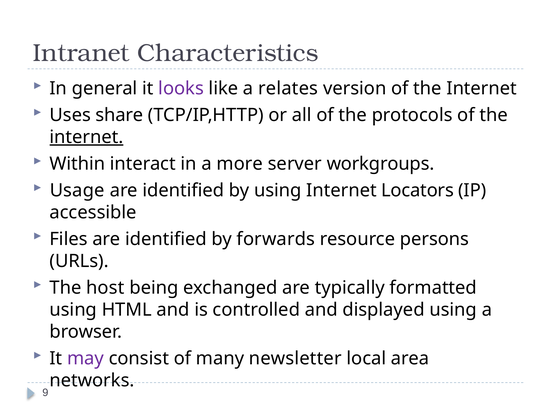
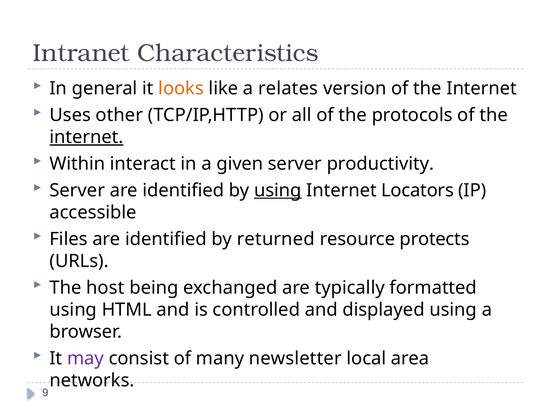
looks colour: purple -> orange
share: share -> other
more: more -> given
workgroups: workgroups -> productivity
Usage at (77, 190): Usage -> Server
using at (278, 190) underline: none -> present
forwards: forwards -> returned
persons: persons -> protects
